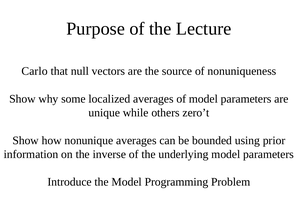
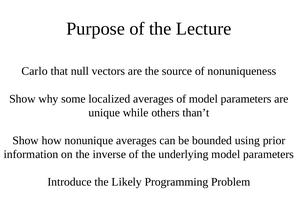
zero’t: zero’t -> than’t
the Model: Model -> Likely
